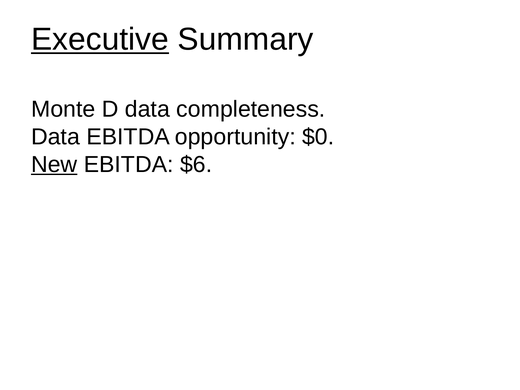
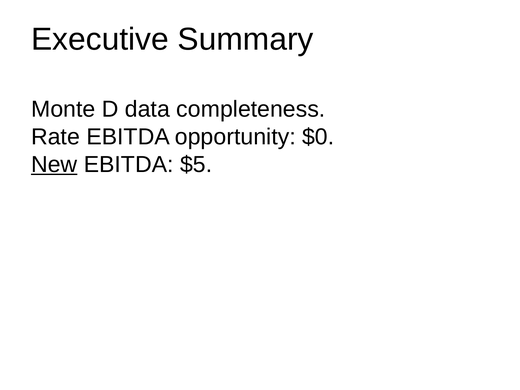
Executive underline: present -> none
Data at (56, 137): Data -> Rate
$6: $6 -> $5
